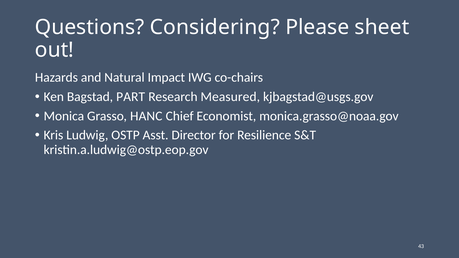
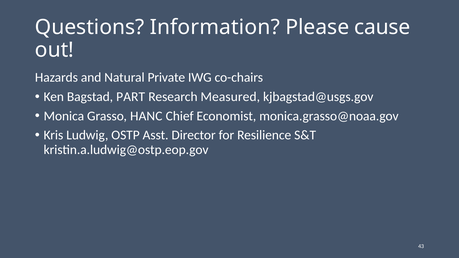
Considering: Considering -> Information
sheet: sheet -> cause
Impact: Impact -> Private
